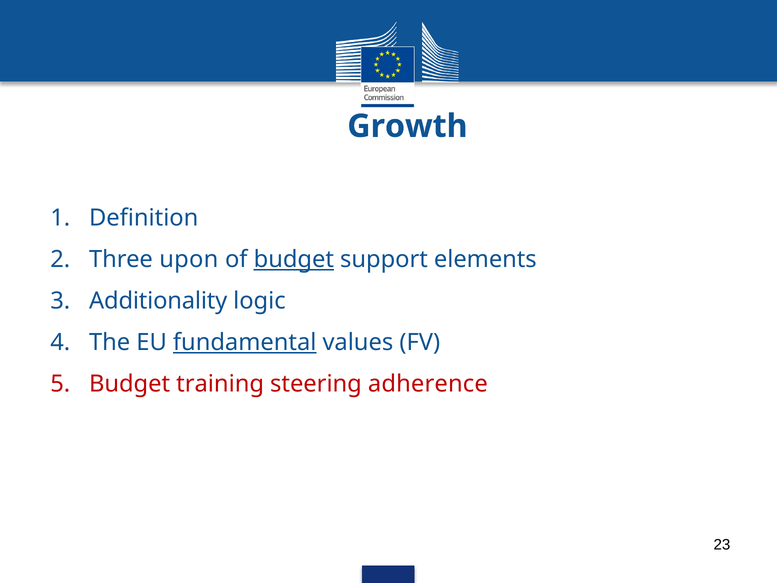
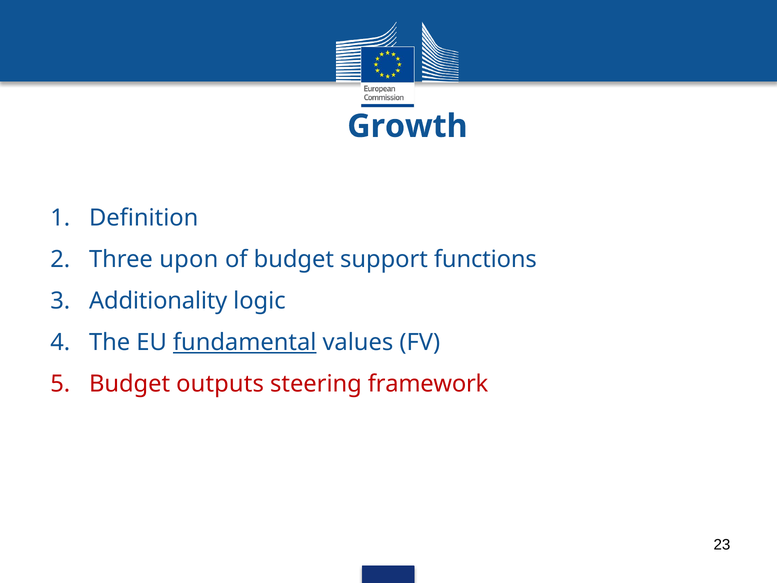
budget at (294, 259) underline: present -> none
elements: elements -> functions
training: training -> outputs
adherence: adherence -> framework
